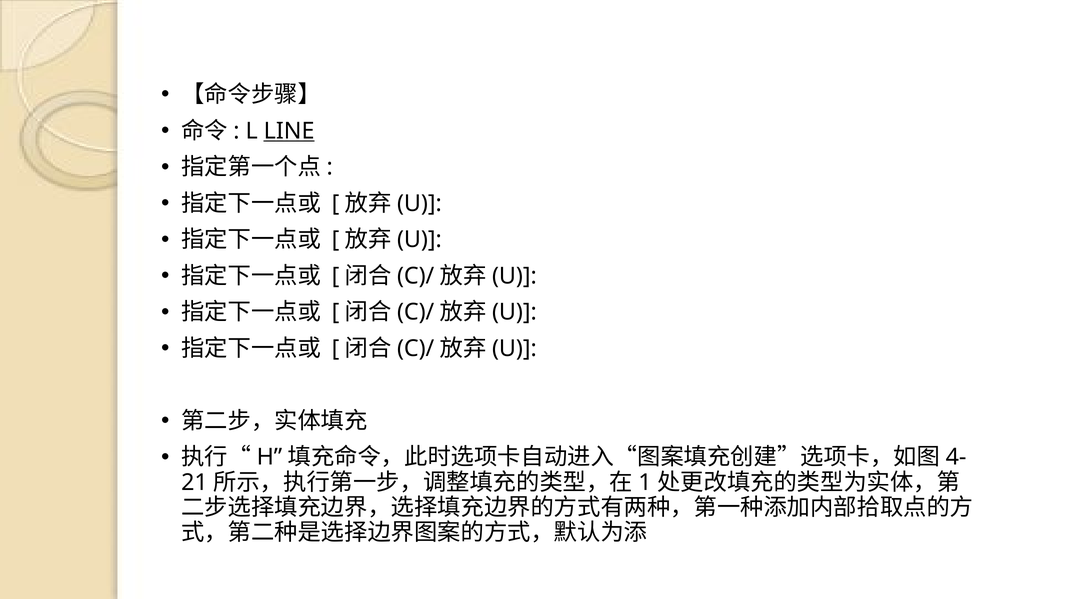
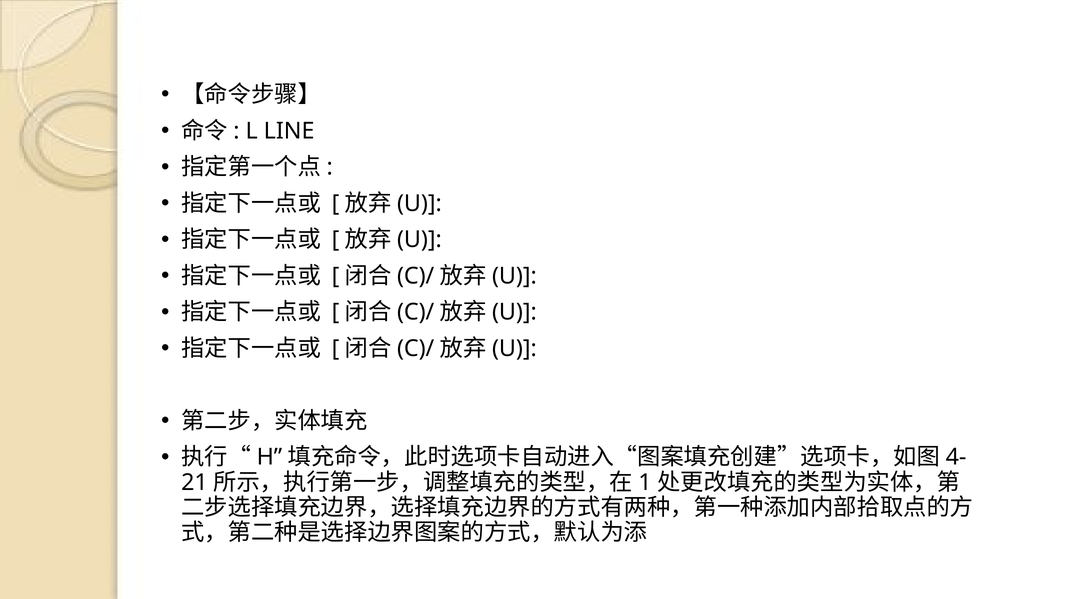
LINE underline: present -> none
